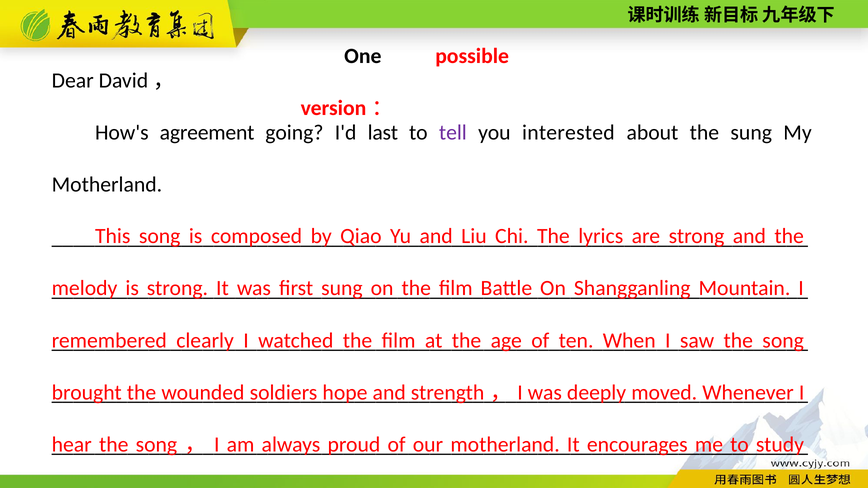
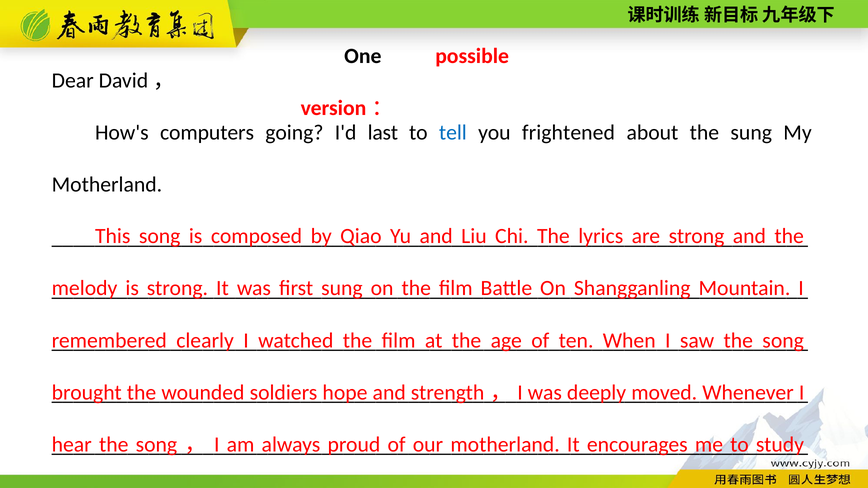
agreement: agreement -> computers
tell colour: purple -> blue
interested: interested -> frightened
